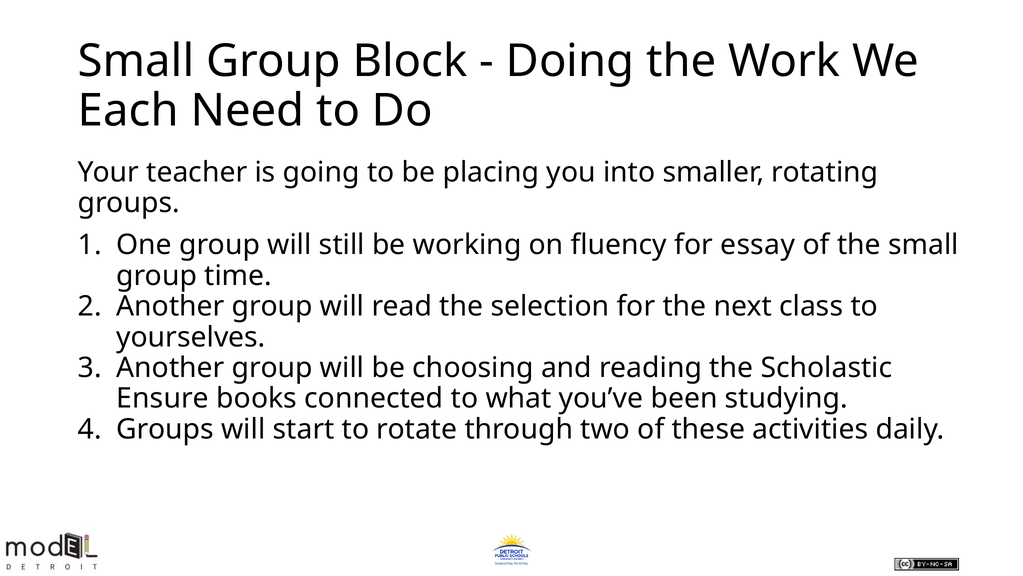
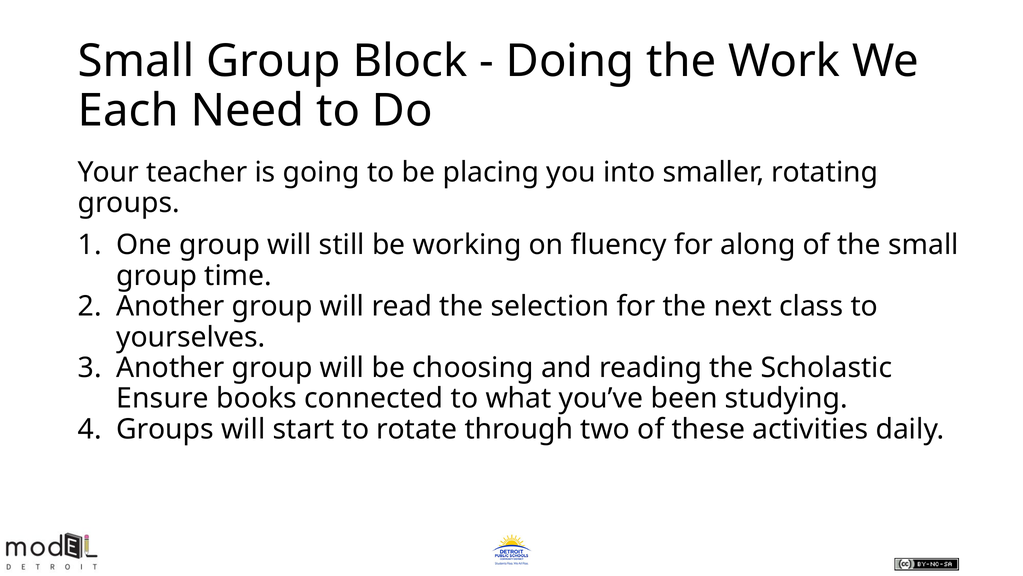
essay: essay -> along
